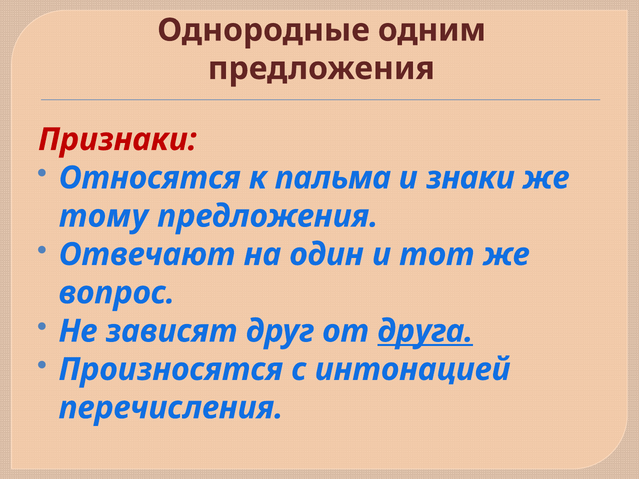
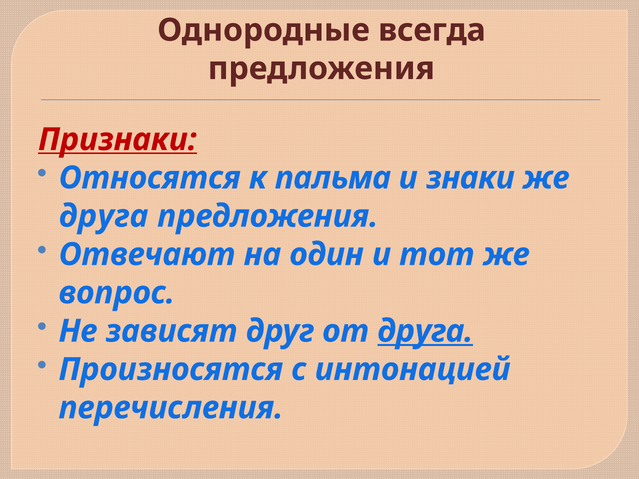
одним: одним -> всегда
Признаки underline: none -> present
тому at (104, 216): тому -> друга
